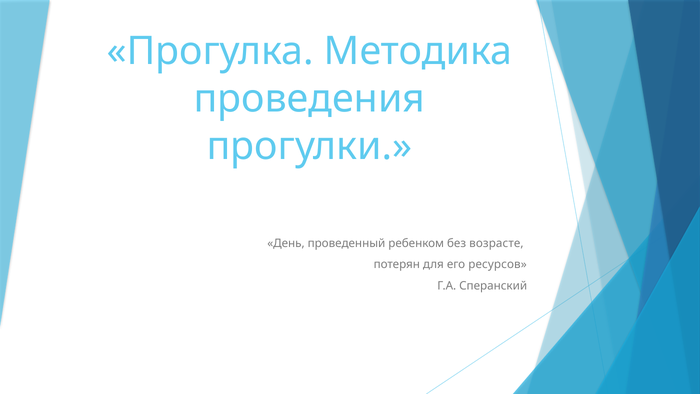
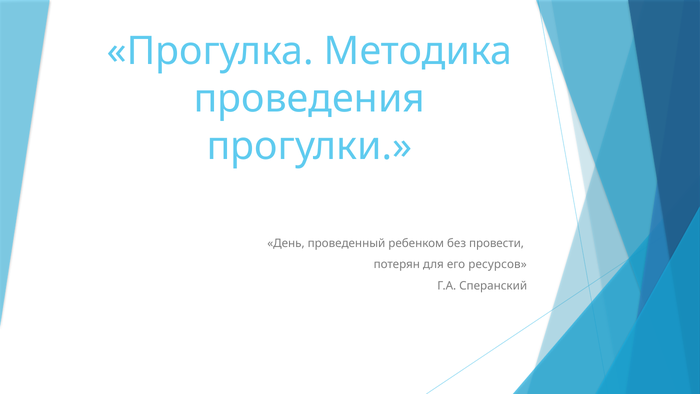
возрасте: возрасте -> провести
